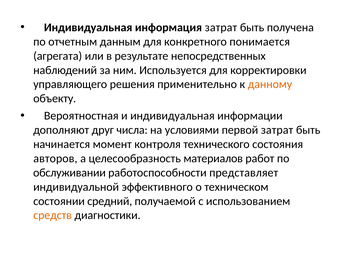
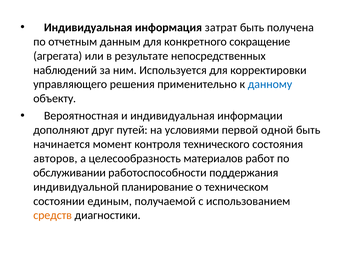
понимается: понимается -> сокращение
данному colour: orange -> blue
числа: числа -> путей
первой затрат: затрат -> одной
представляет: представляет -> поддержания
эффективного: эффективного -> планирование
средний: средний -> единым
